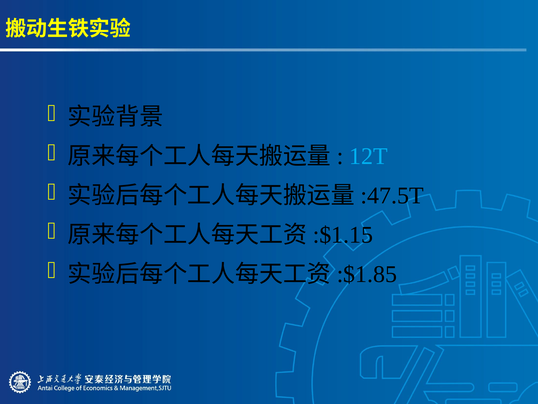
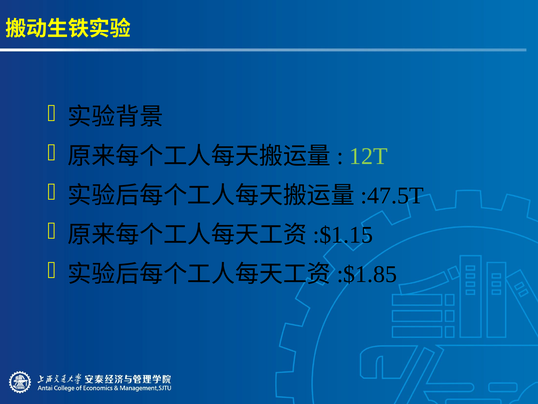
12T colour: light blue -> light green
